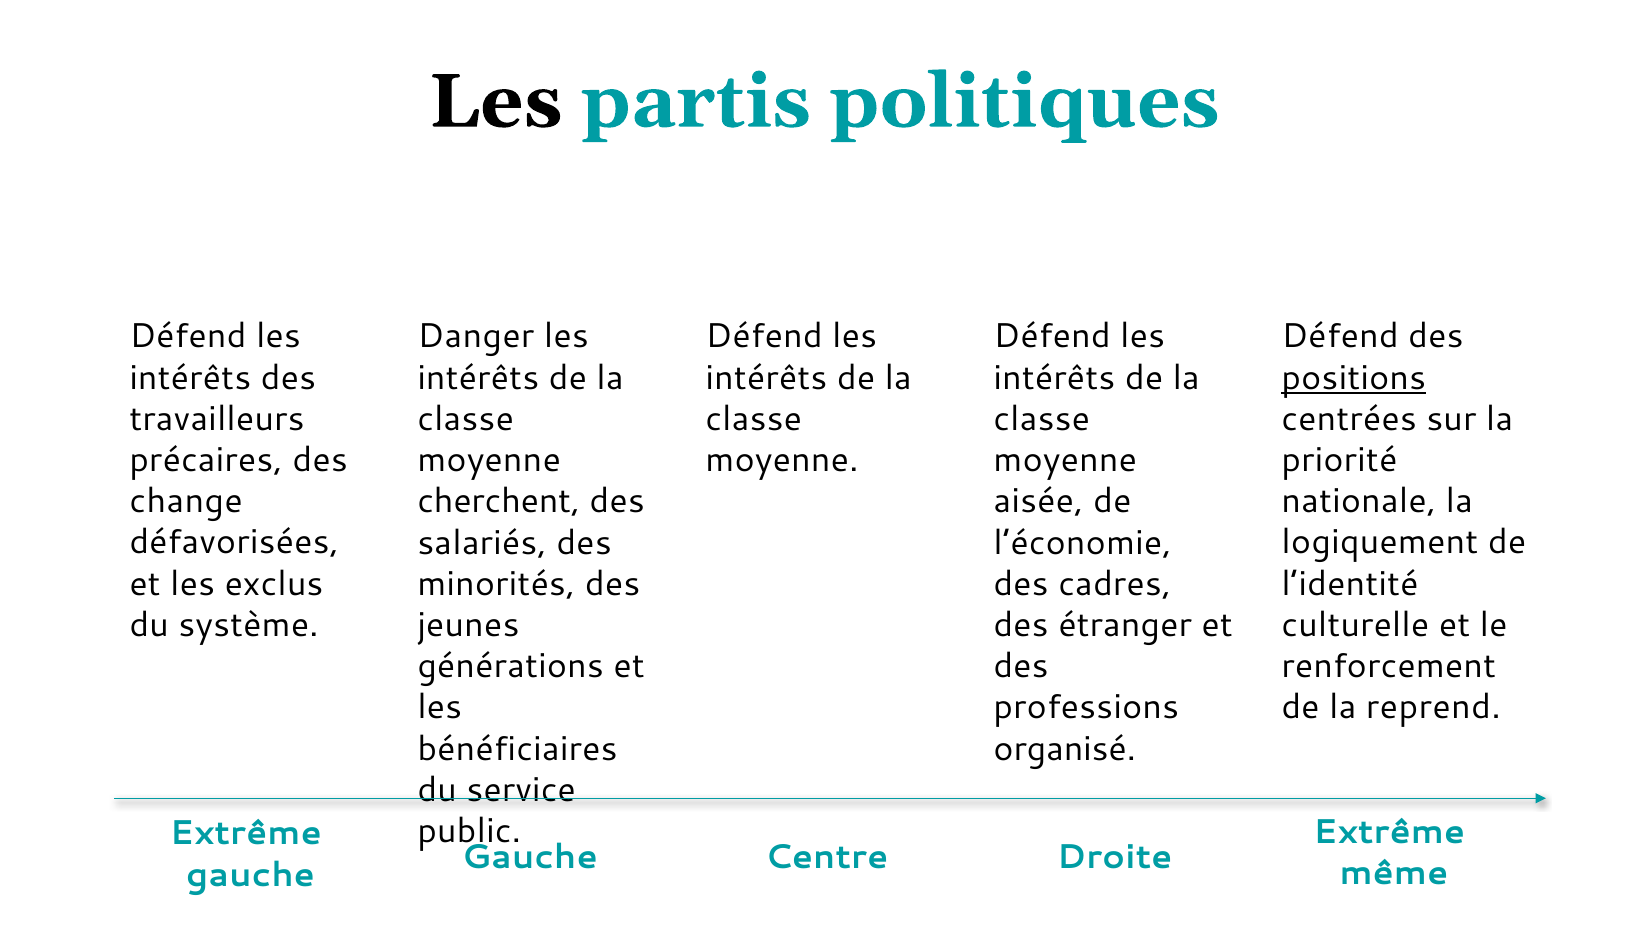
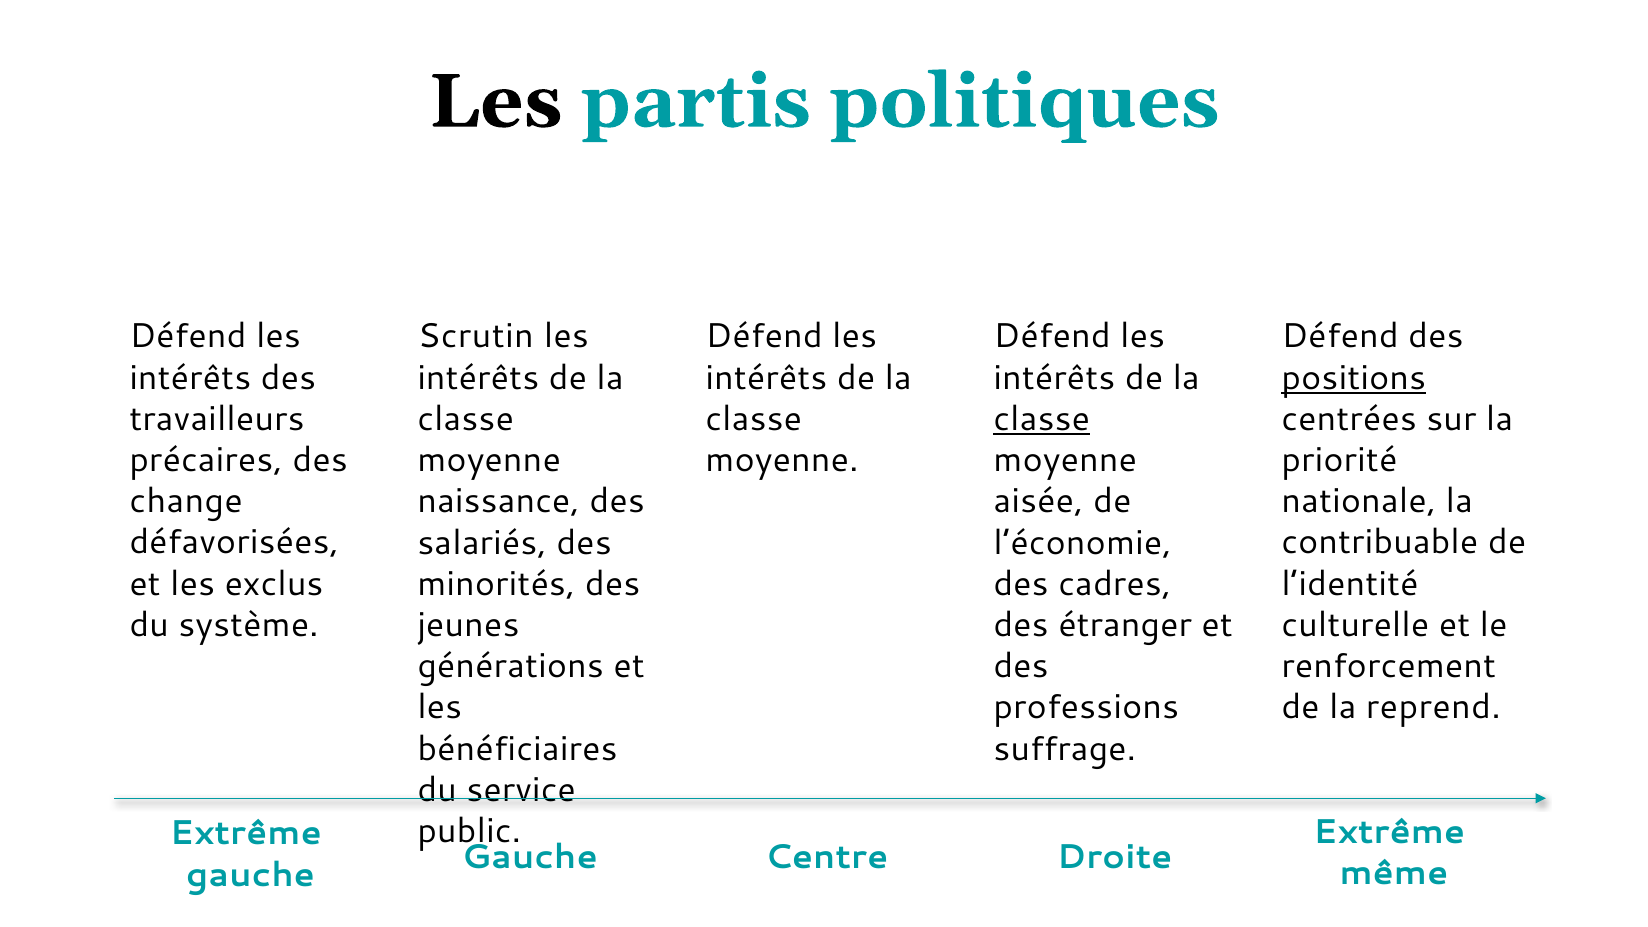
Danger: Danger -> Scrutin
classe at (1042, 419) underline: none -> present
cherchent: cherchent -> naissance
logiquement: logiquement -> contribuable
organisé: organisé -> suffrage
